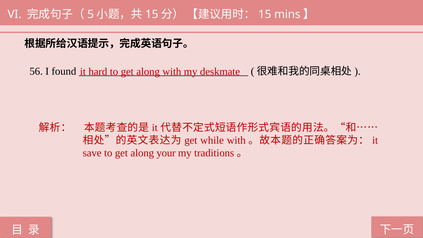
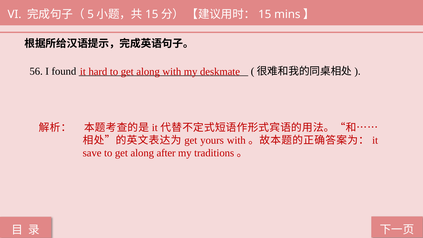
while: while -> yours
your: your -> after
